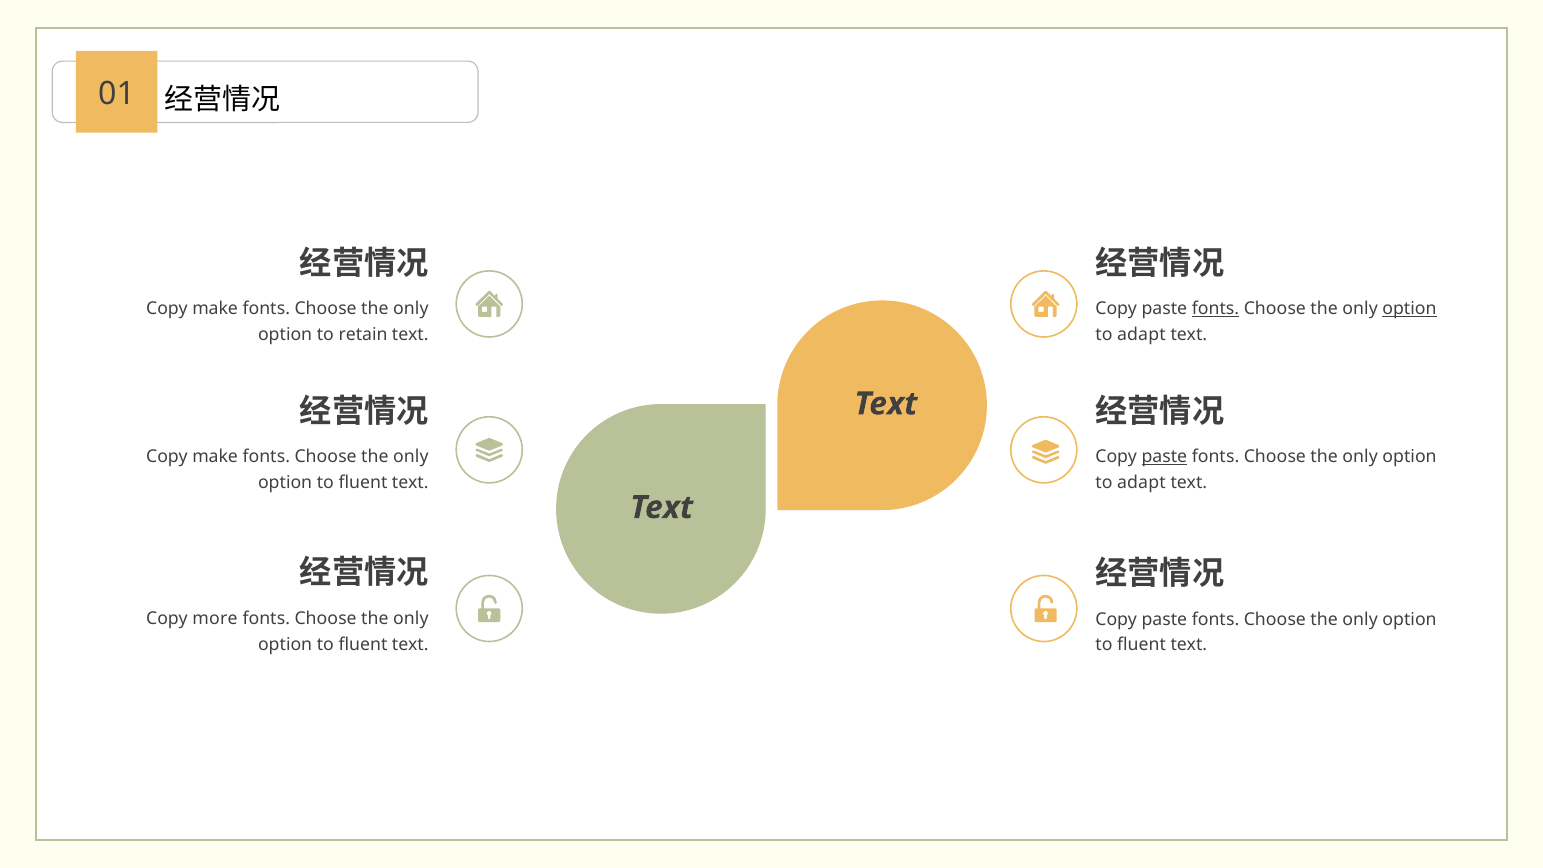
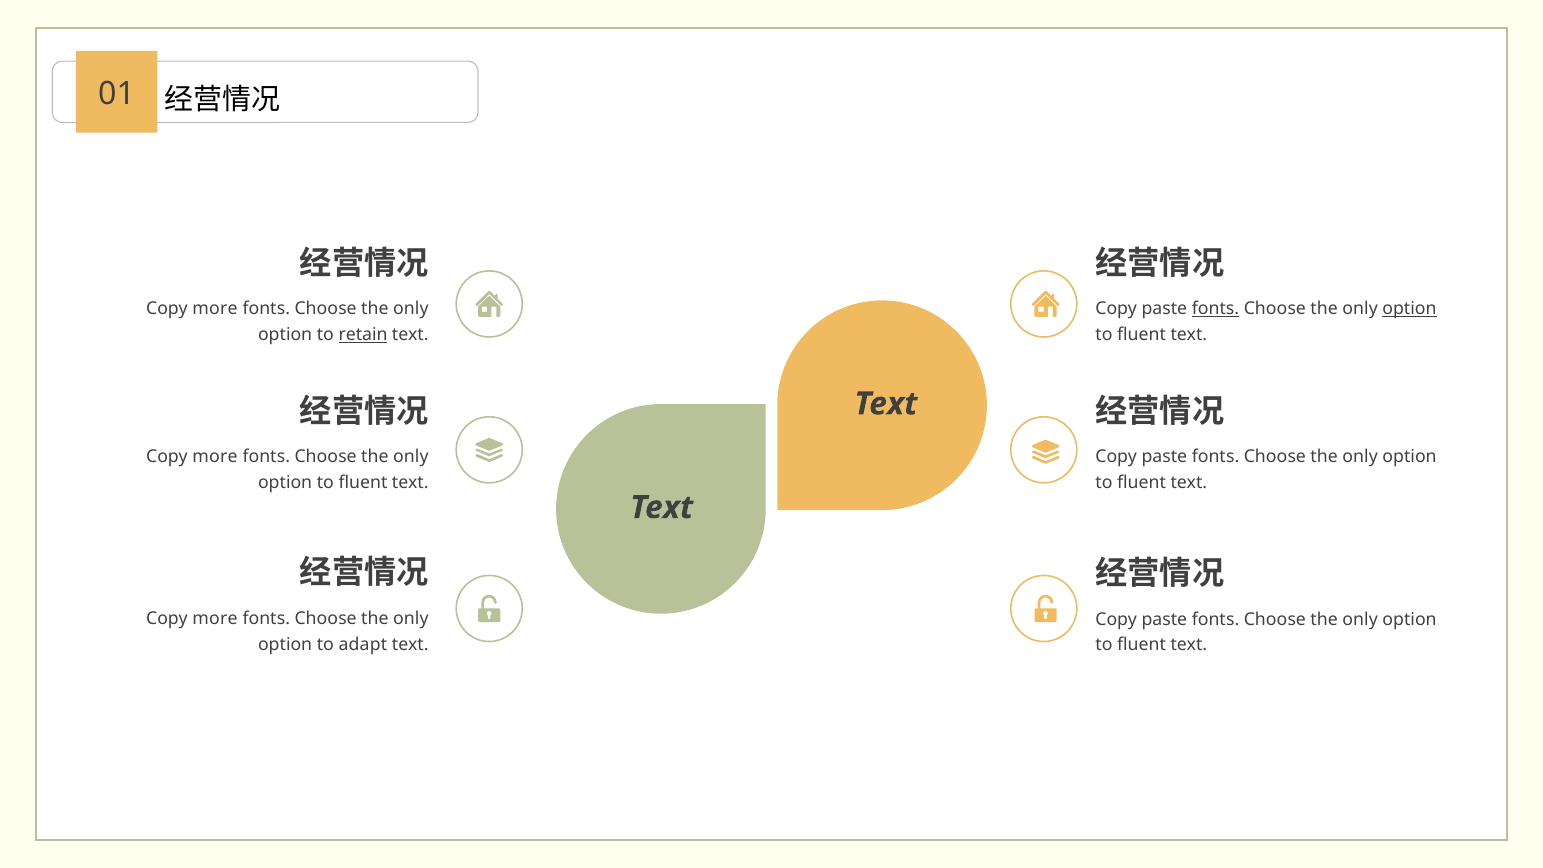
make at (215, 309): make -> more
retain underline: none -> present
adapt at (1141, 335): adapt -> fluent
make at (215, 457): make -> more
paste at (1164, 457) underline: present -> none
adapt at (1141, 483): adapt -> fluent
fluent at (363, 644): fluent -> adapt
